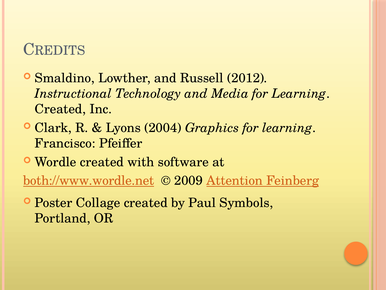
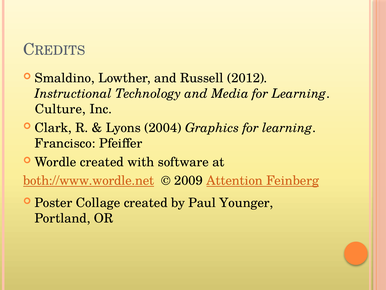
Created at (60, 109): Created -> Culture
Symbols: Symbols -> Younger
